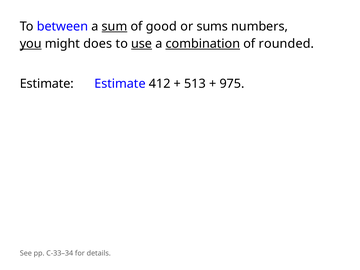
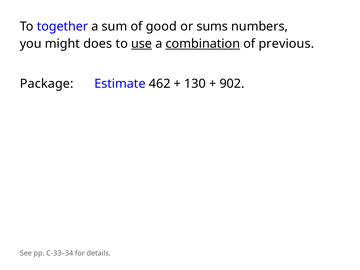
between: between -> together
sum underline: present -> none
you underline: present -> none
rounded: rounded -> previous
Estimate at (47, 84): Estimate -> Package
412: 412 -> 462
513: 513 -> 130
975: 975 -> 902
